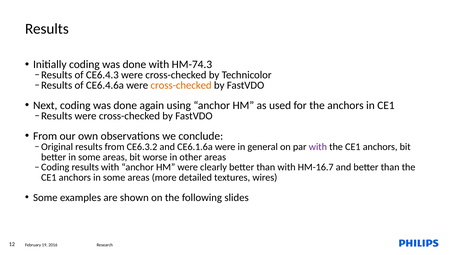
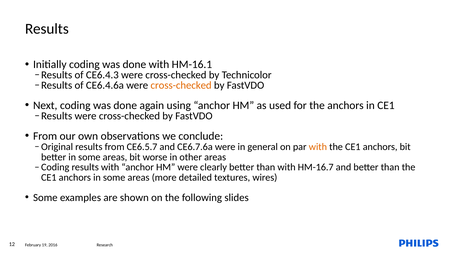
HM-74.3: HM-74.3 -> HM-16.1
CE6.3.2: CE6.3.2 -> CE6.5.7
CE6.1.6a: CE6.1.6a -> CE6.7.6a
with at (318, 147) colour: purple -> orange
